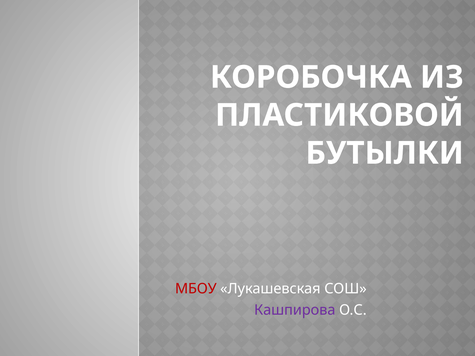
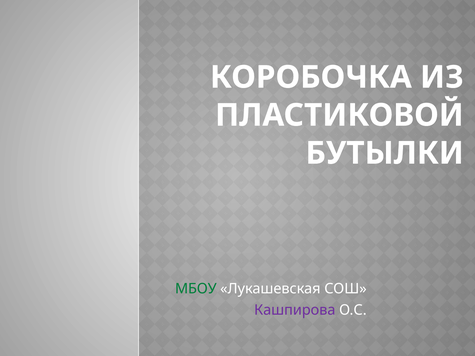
МБОУ colour: red -> green
